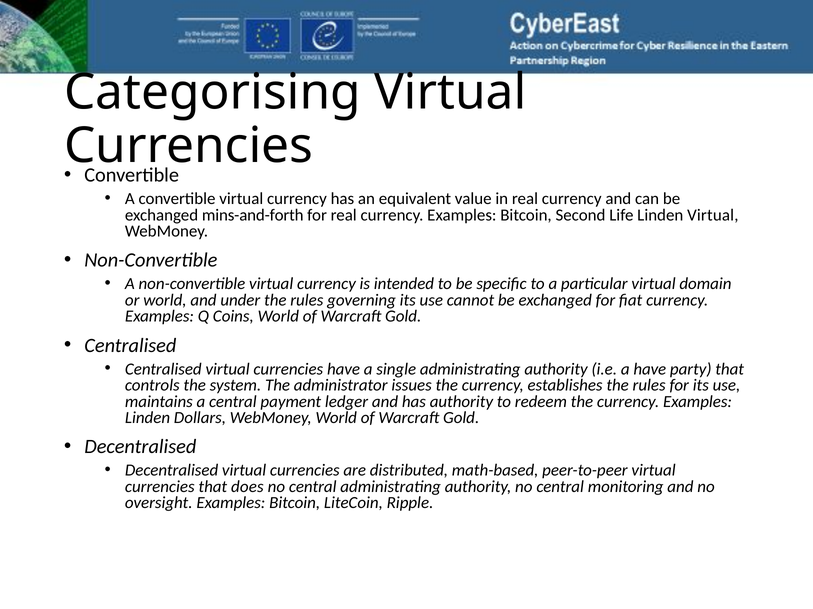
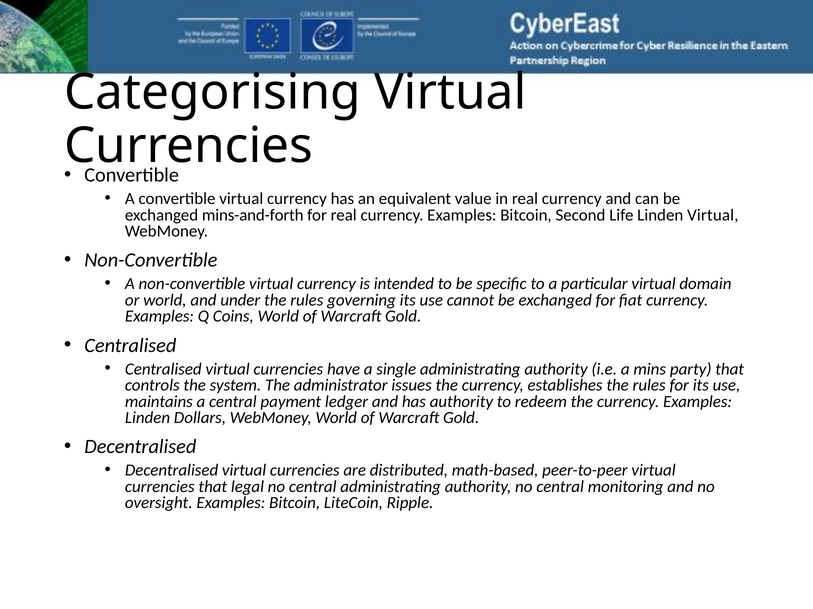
a have: have -> mins
does: does -> legal
